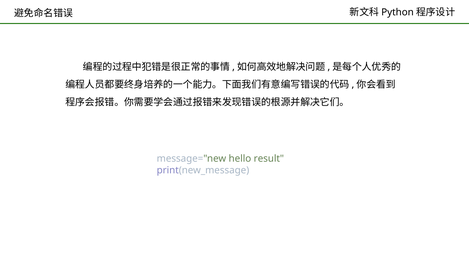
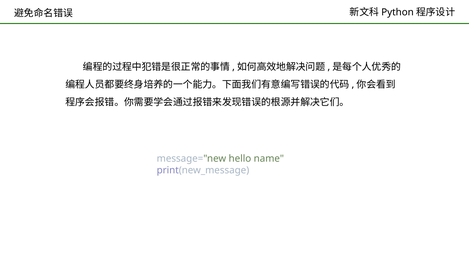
result: result -> name
